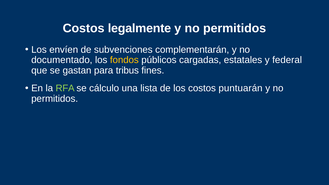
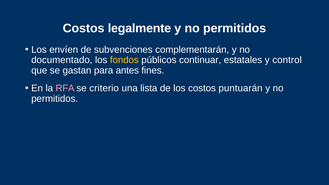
cargadas: cargadas -> continuar
federal: federal -> control
tribus: tribus -> antes
RFA colour: light green -> pink
cálculo: cálculo -> criterio
